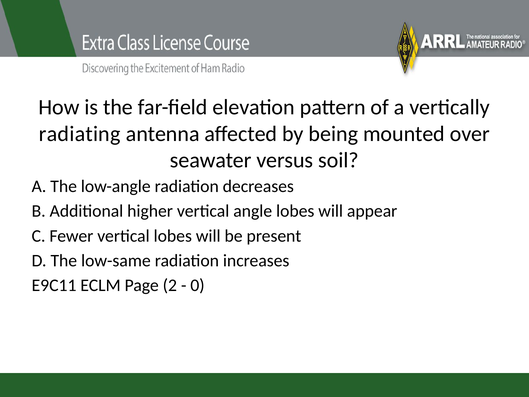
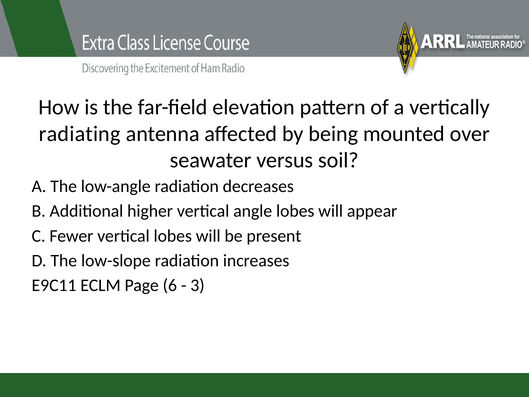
low-same: low-same -> low-slope
2: 2 -> 6
0: 0 -> 3
